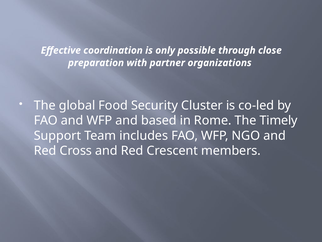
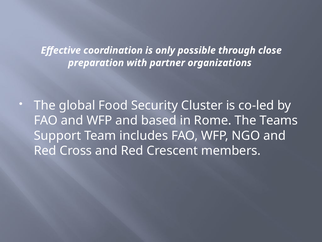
Timely: Timely -> Teams
